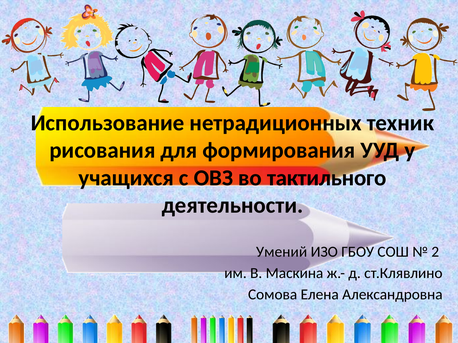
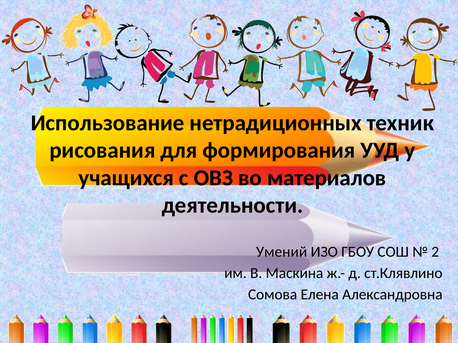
тактильного: тактильного -> материалов
